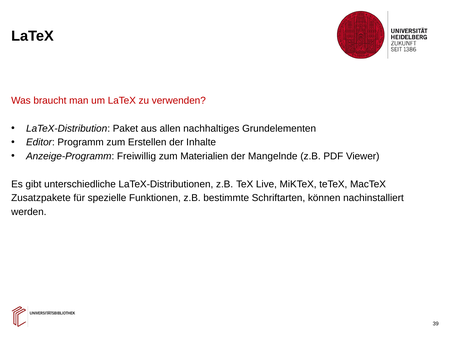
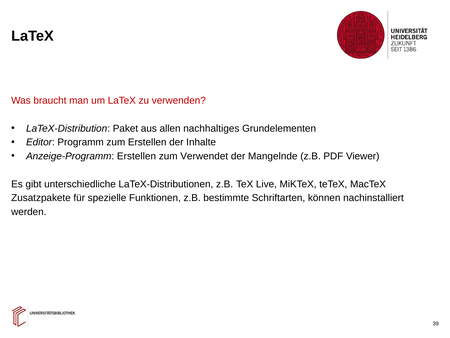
Anzeige-Programm Freiwillig: Freiwillig -> Erstellen
Materialien: Materialien -> Verwendet
